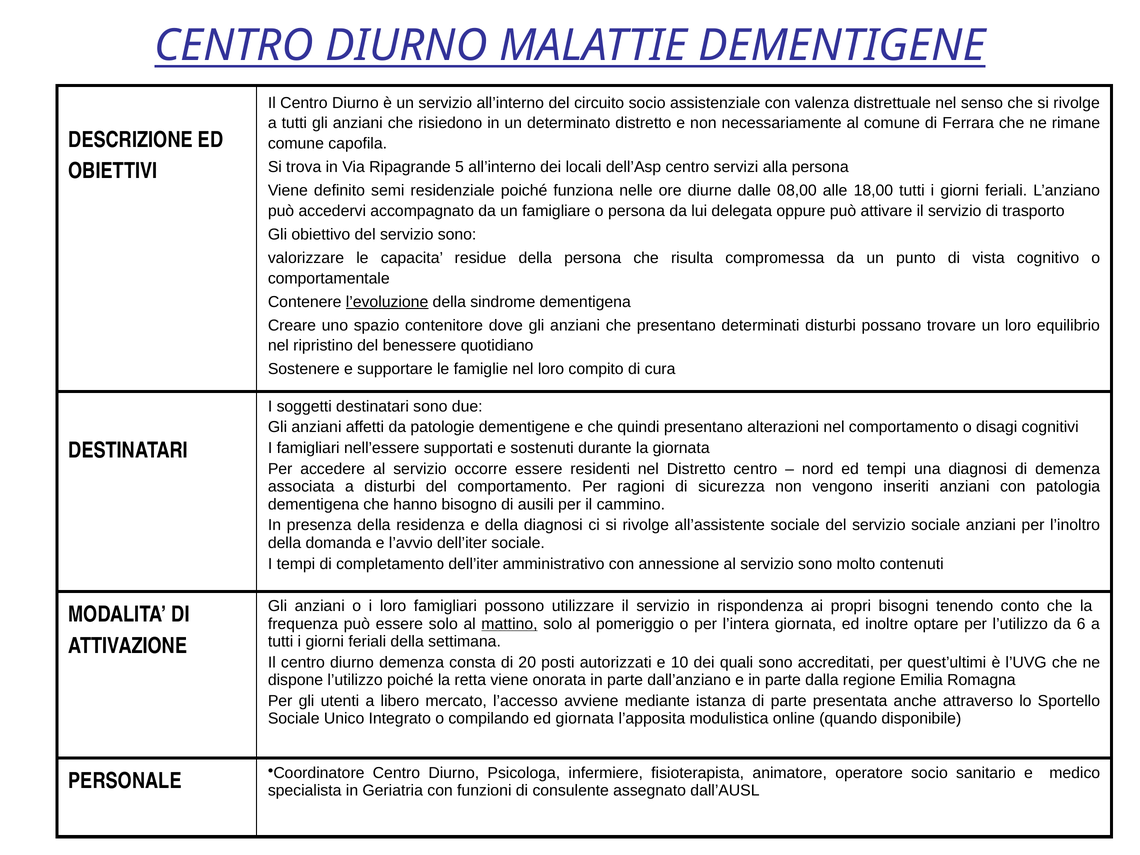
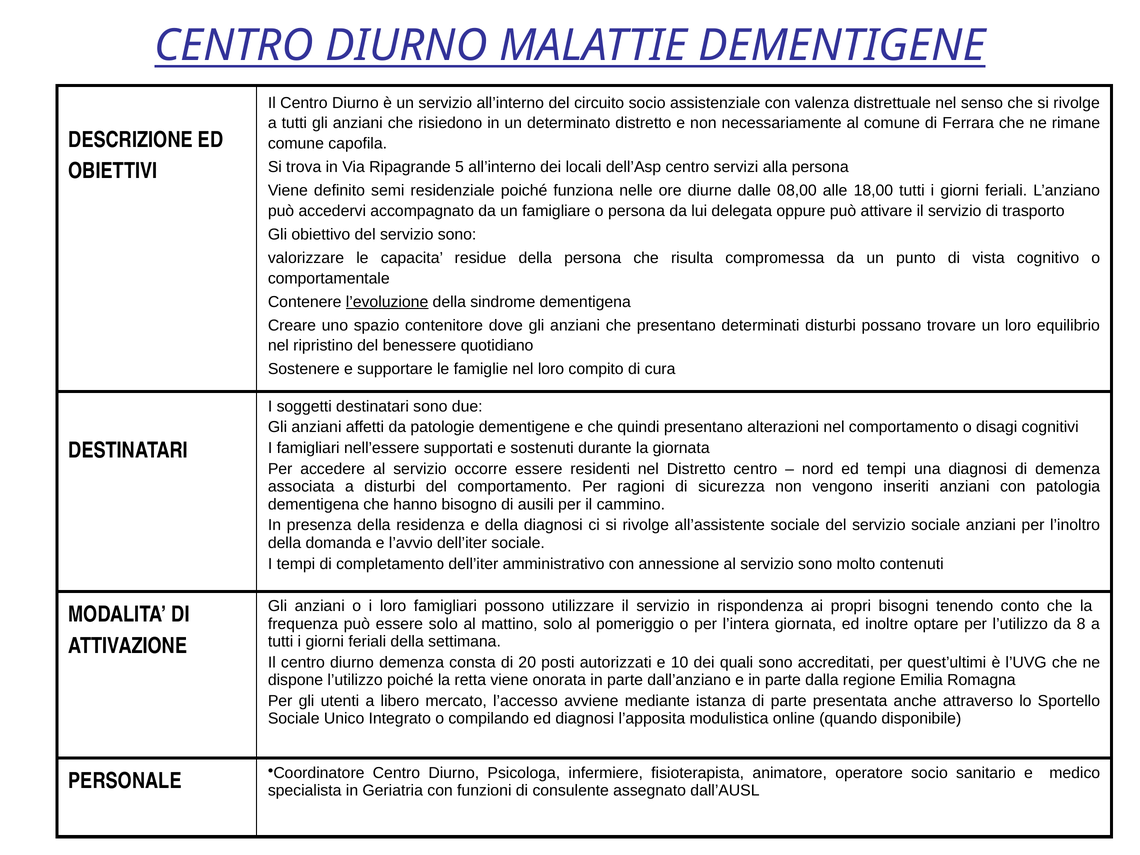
mattino underline: present -> none
6: 6 -> 8
ed giornata: giornata -> diagnosi
